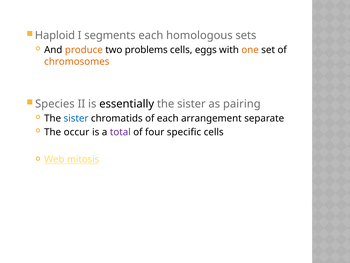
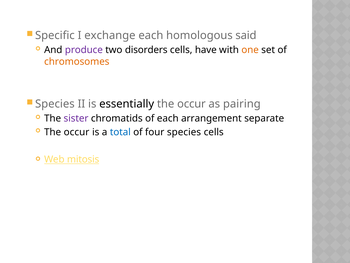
Haploid: Haploid -> Specific
segments: segments -> exchange
sets: sets -> said
produce colour: orange -> purple
problems: problems -> disorders
eggs: eggs -> have
sister at (191, 104): sister -> occur
sister at (76, 118) colour: blue -> purple
total colour: purple -> blue
four specific: specific -> species
